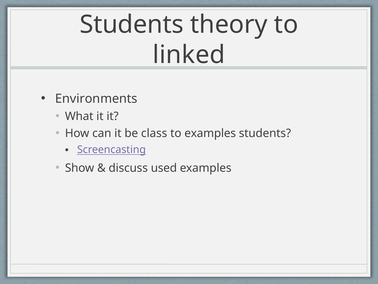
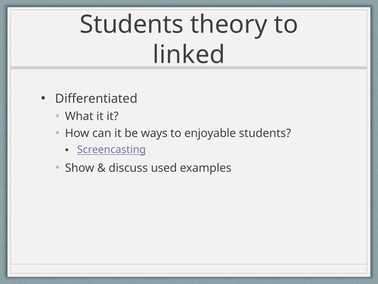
Environments: Environments -> Differentiated
class: class -> ways
to examples: examples -> enjoyable
